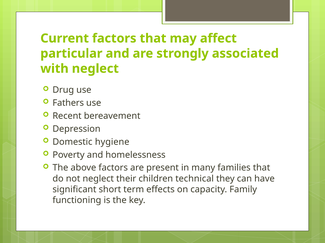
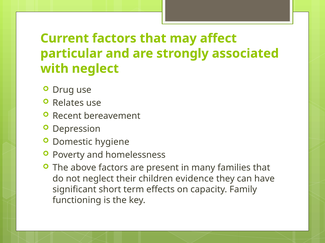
Fathers: Fathers -> Relates
technical: technical -> evidence
